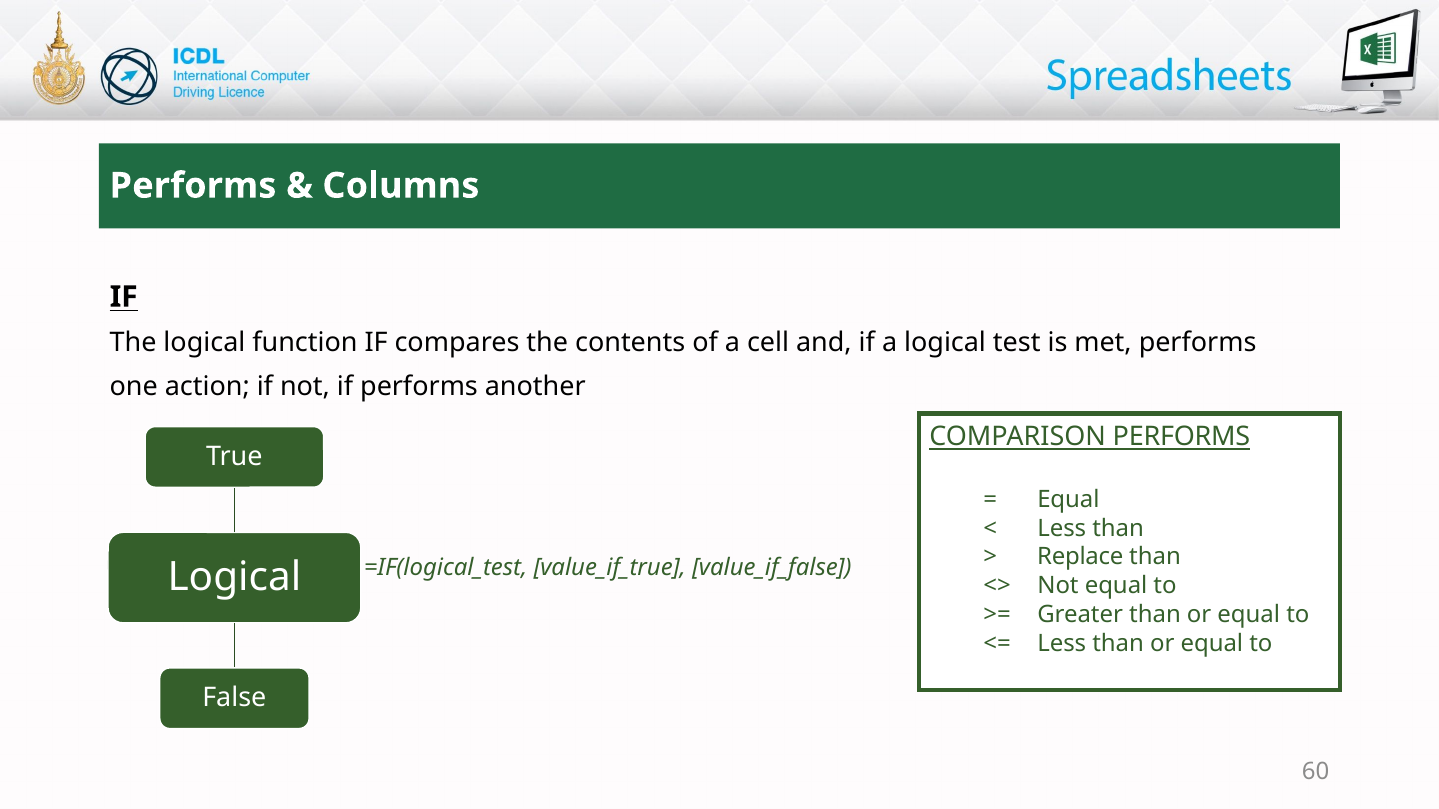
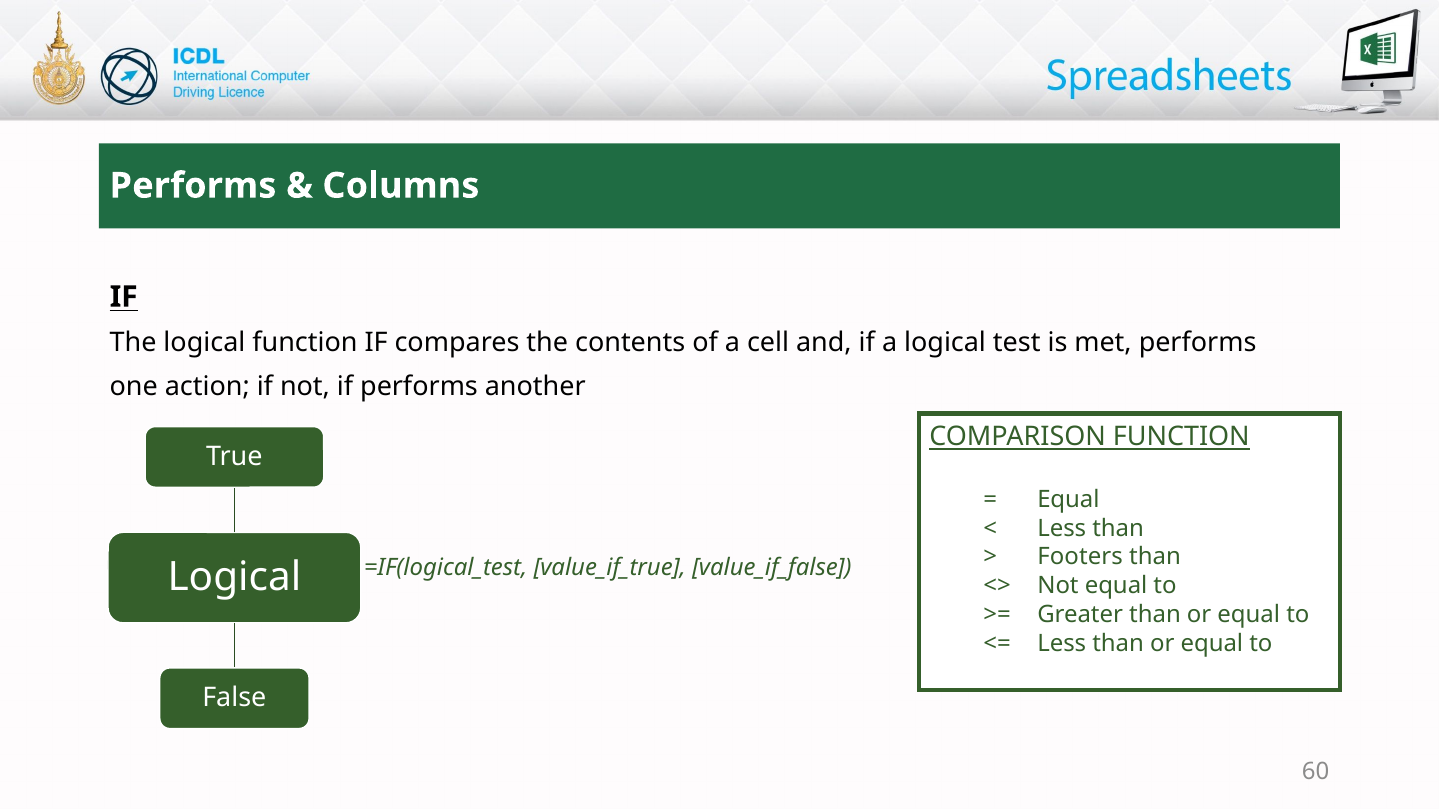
COMPARISON PERFORMS: PERFORMS -> FUNCTION
Replace: Replace -> Footers
